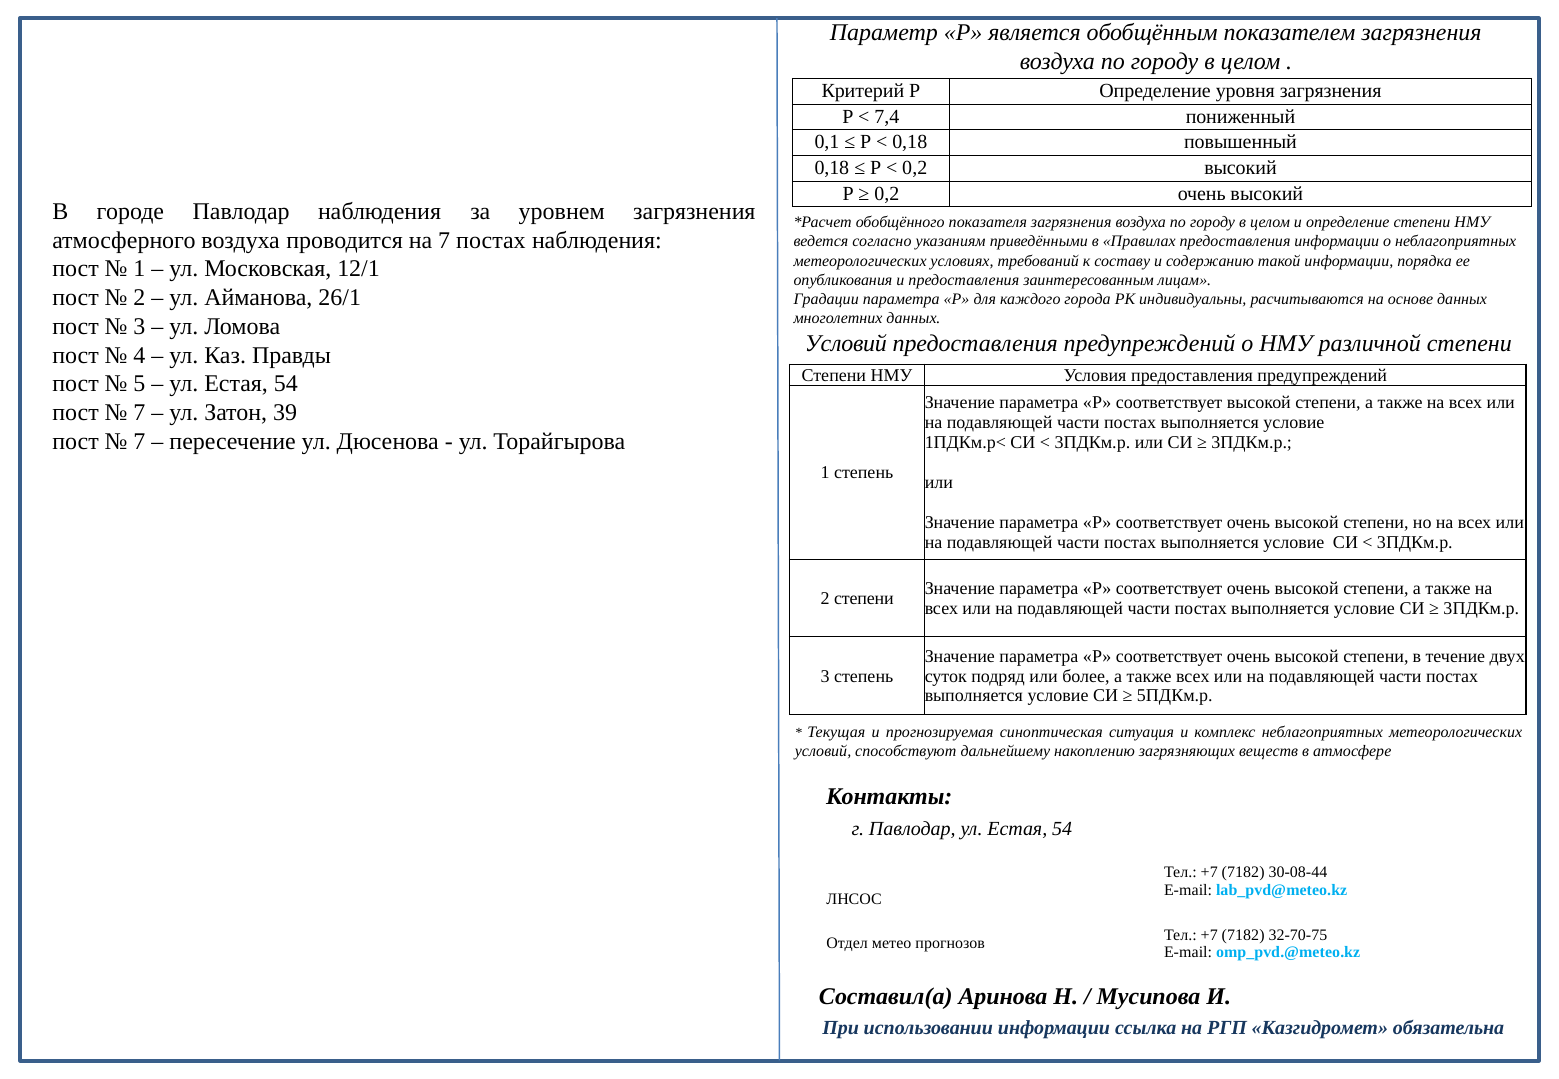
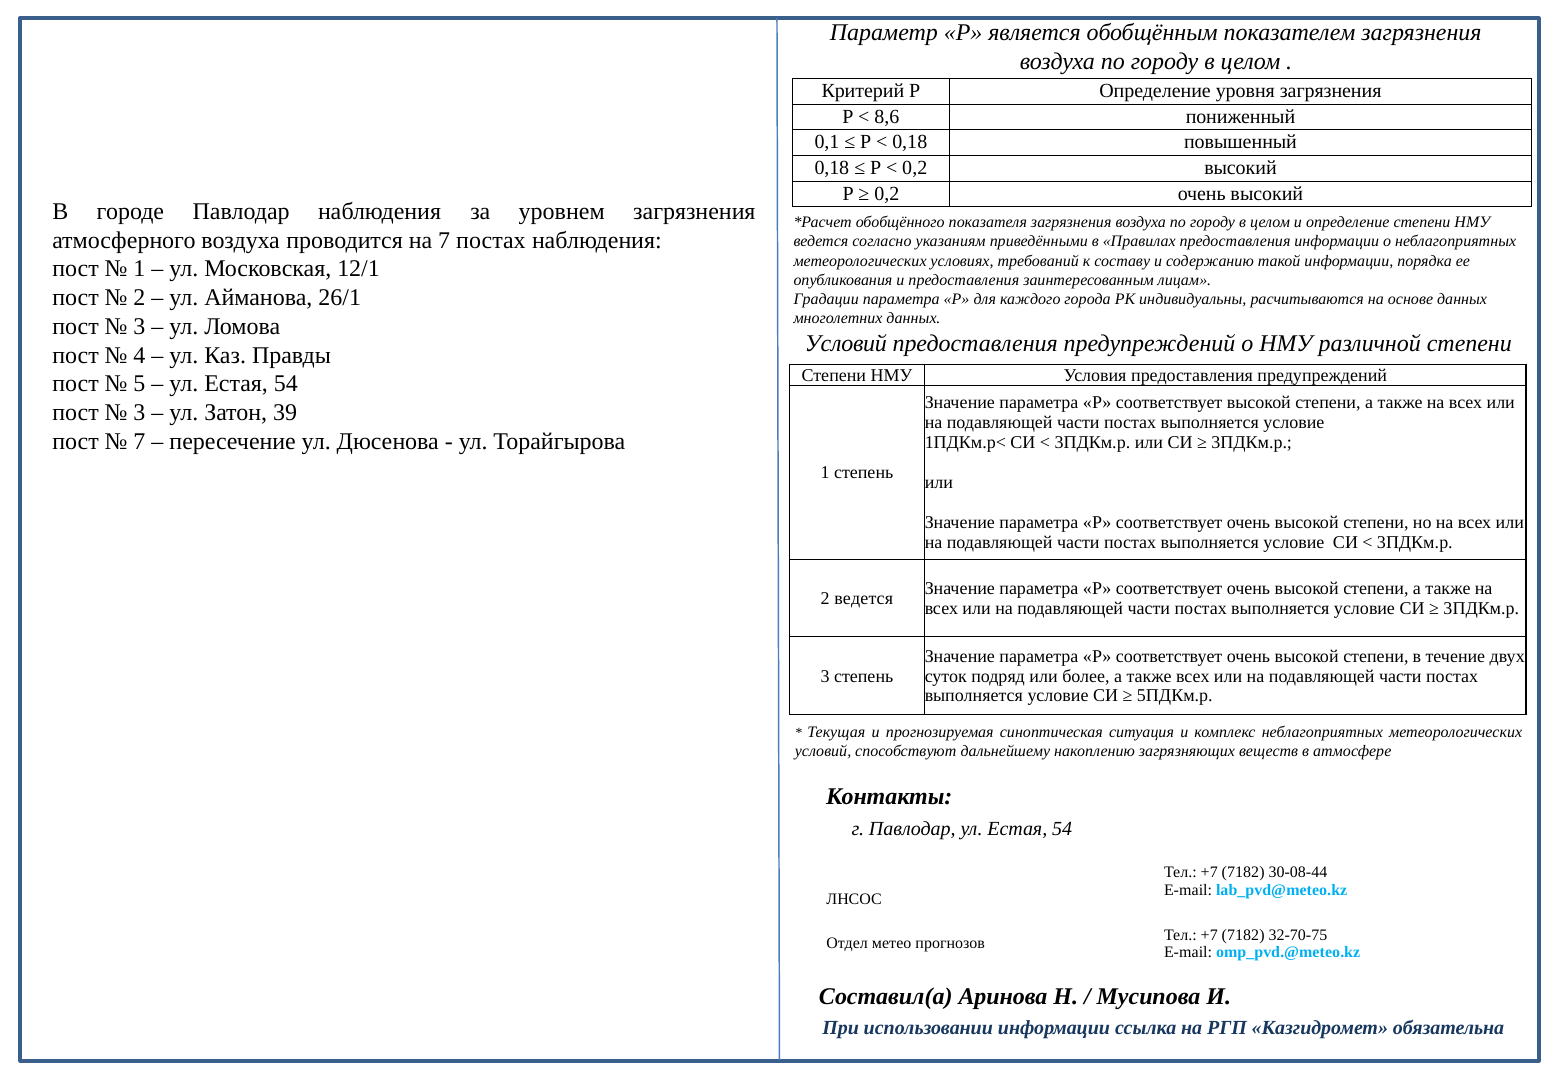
7,4: 7,4 -> 8,6
7 at (139, 413): 7 -> 3
2 степени: степени -> ведется
